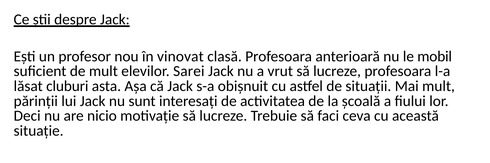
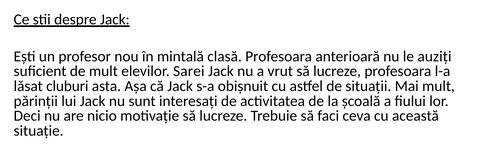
vinovat: vinovat -> mintală
mobil: mobil -> auziți
